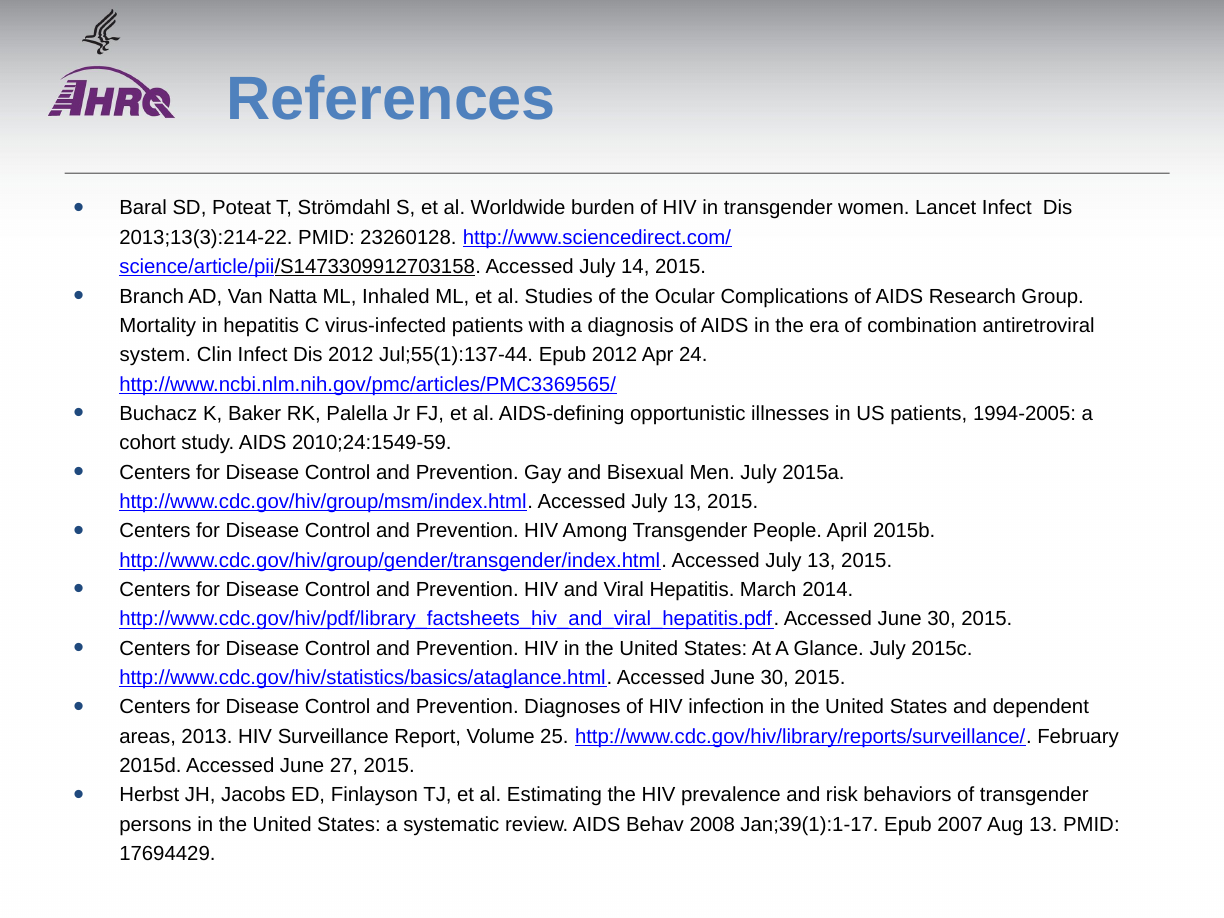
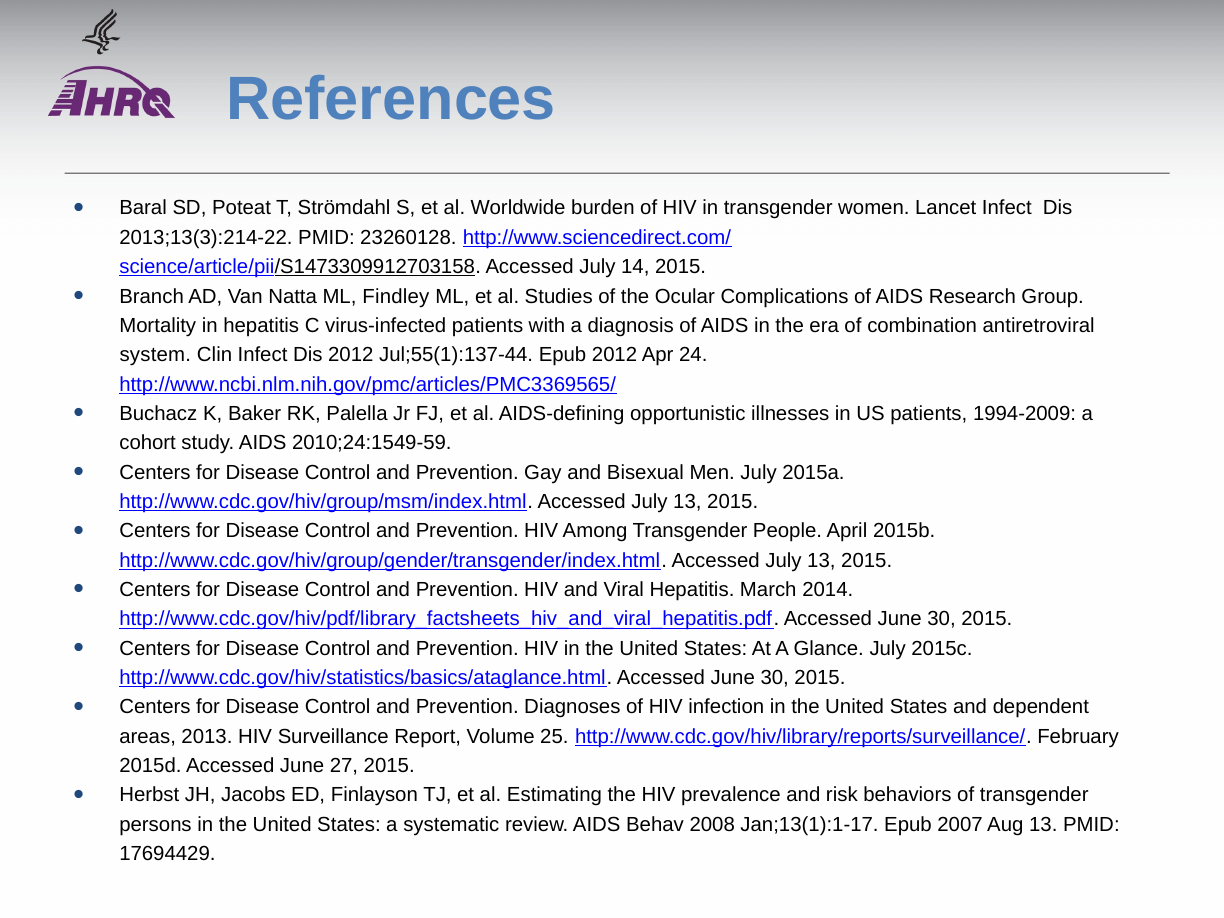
Inhaled: Inhaled -> Findley
1994-2005: 1994-2005 -> 1994-2009
Jan;39(1):1-17: Jan;39(1):1-17 -> Jan;13(1):1-17
